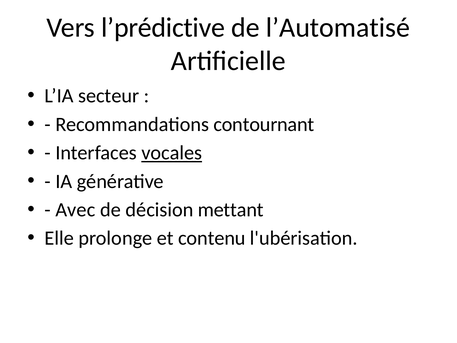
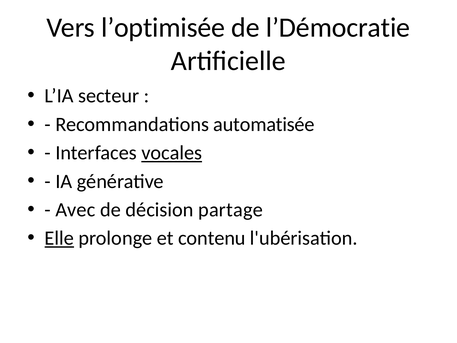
l’prédictive: l’prédictive -> l’optimisée
l’Automatisé: l’Automatisé -> l’Démocratie
contournant: contournant -> automatisée
mettant: mettant -> partage
Elle underline: none -> present
